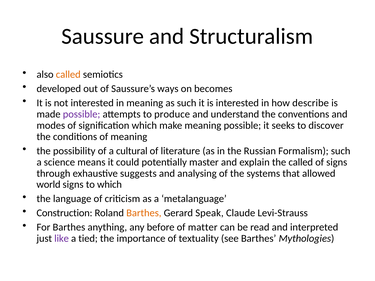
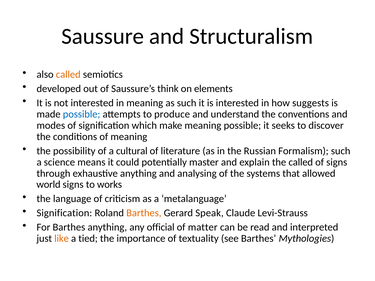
ways: ways -> think
becomes: becomes -> elements
describe: describe -> suggests
possible at (82, 114) colour: purple -> blue
exhaustive suggests: suggests -> anything
to which: which -> works
Construction at (64, 213): Construction -> Signification
before: before -> official
like colour: purple -> orange
